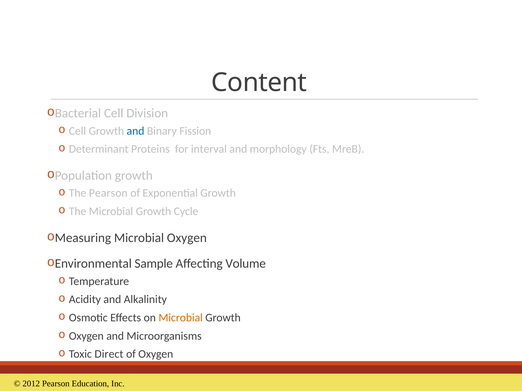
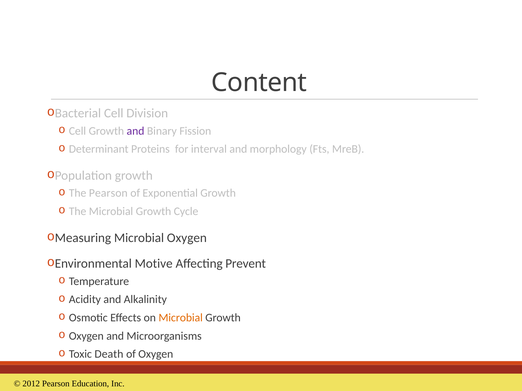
and at (136, 131) colour: blue -> purple
Sample: Sample -> Motive
Volume: Volume -> Prevent
Direct: Direct -> Death
